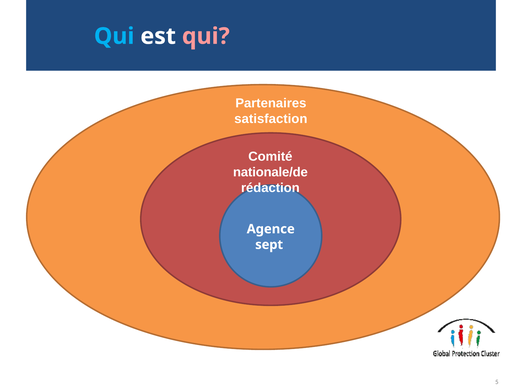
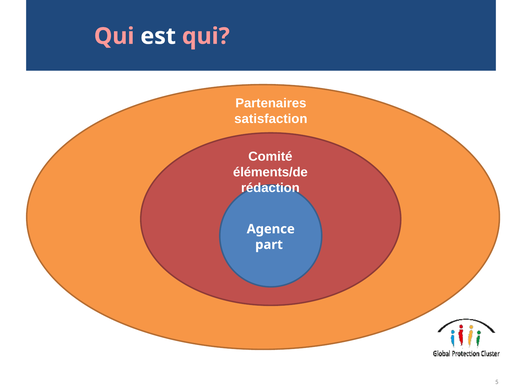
Qui at (114, 36) colour: light blue -> pink
nationale/de: nationale/de -> éléments/de
sept: sept -> part
